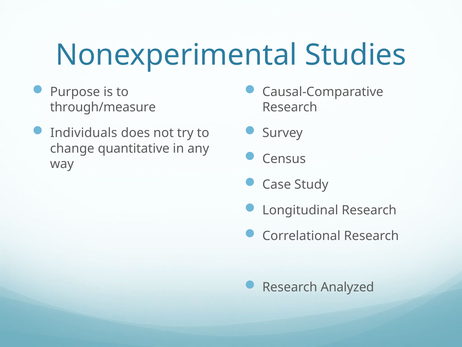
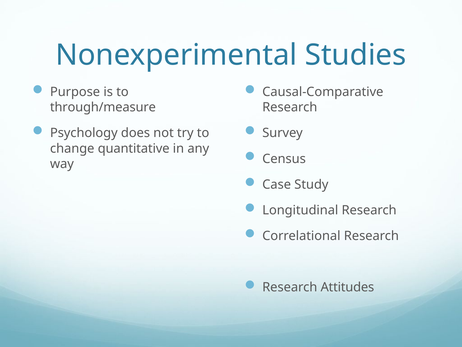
Individuals: Individuals -> Psychology
Analyzed: Analyzed -> Attitudes
